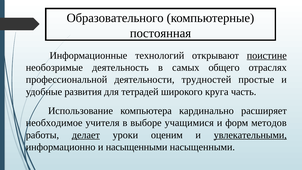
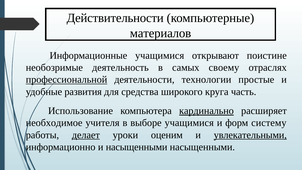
Образовательного: Образовательного -> Действительности
постоянная: постоянная -> материалов
Информационные технологий: технологий -> учащимися
поистине underline: present -> none
общего: общего -> своему
профессиональной underline: none -> present
трудностей: трудностей -> технологии
тетрадей: тетрадей -> средства
кардинально underline: none -> present
методов: методов -> систему
